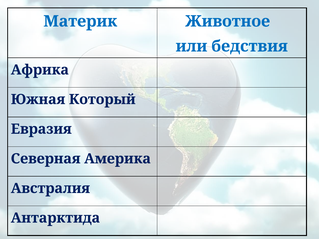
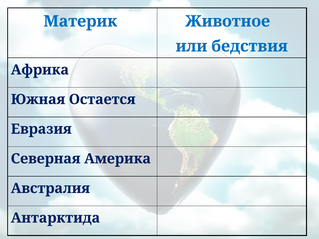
Который: Который -> Остается
